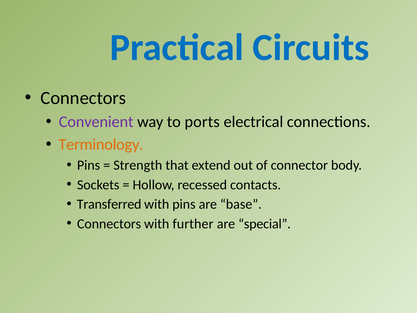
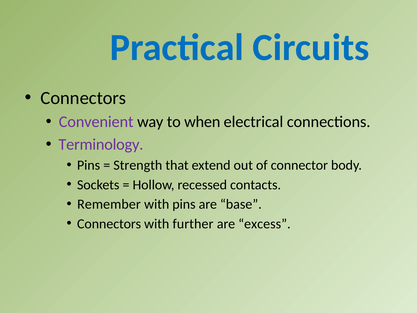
ports: ports -> when
Terminology colour: orange -> purple
Transferred: Transferred -> Remember
special: special -> excess
